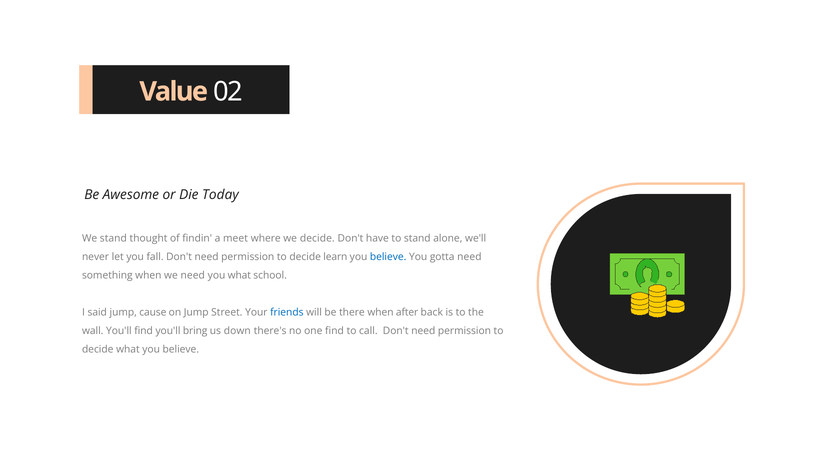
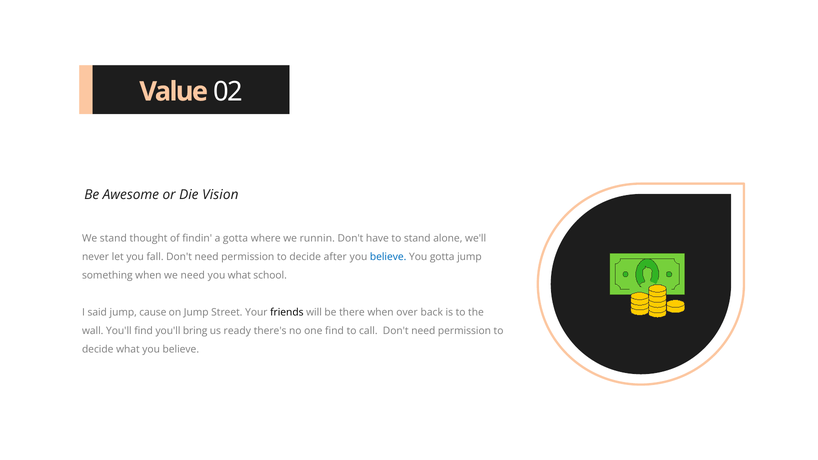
Today: Today -> Vision
a meet: meet -> gotta
we decide: decide -> runnin
learn: learn -> after
gotta need: need -> jump
friends colour: blue -> black
after: after -> over
down: down -> ready
